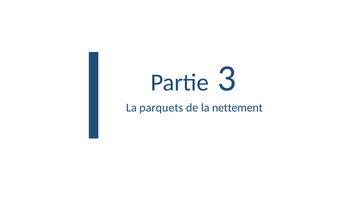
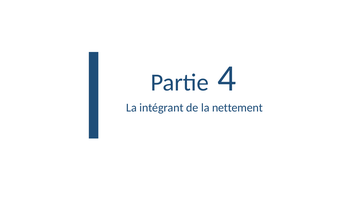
3: 3 -> 4
parquets: parquets -> intégrant
